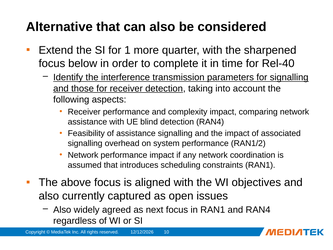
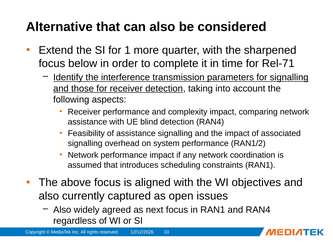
Rel-40: Rel-40 -> Rel-71
